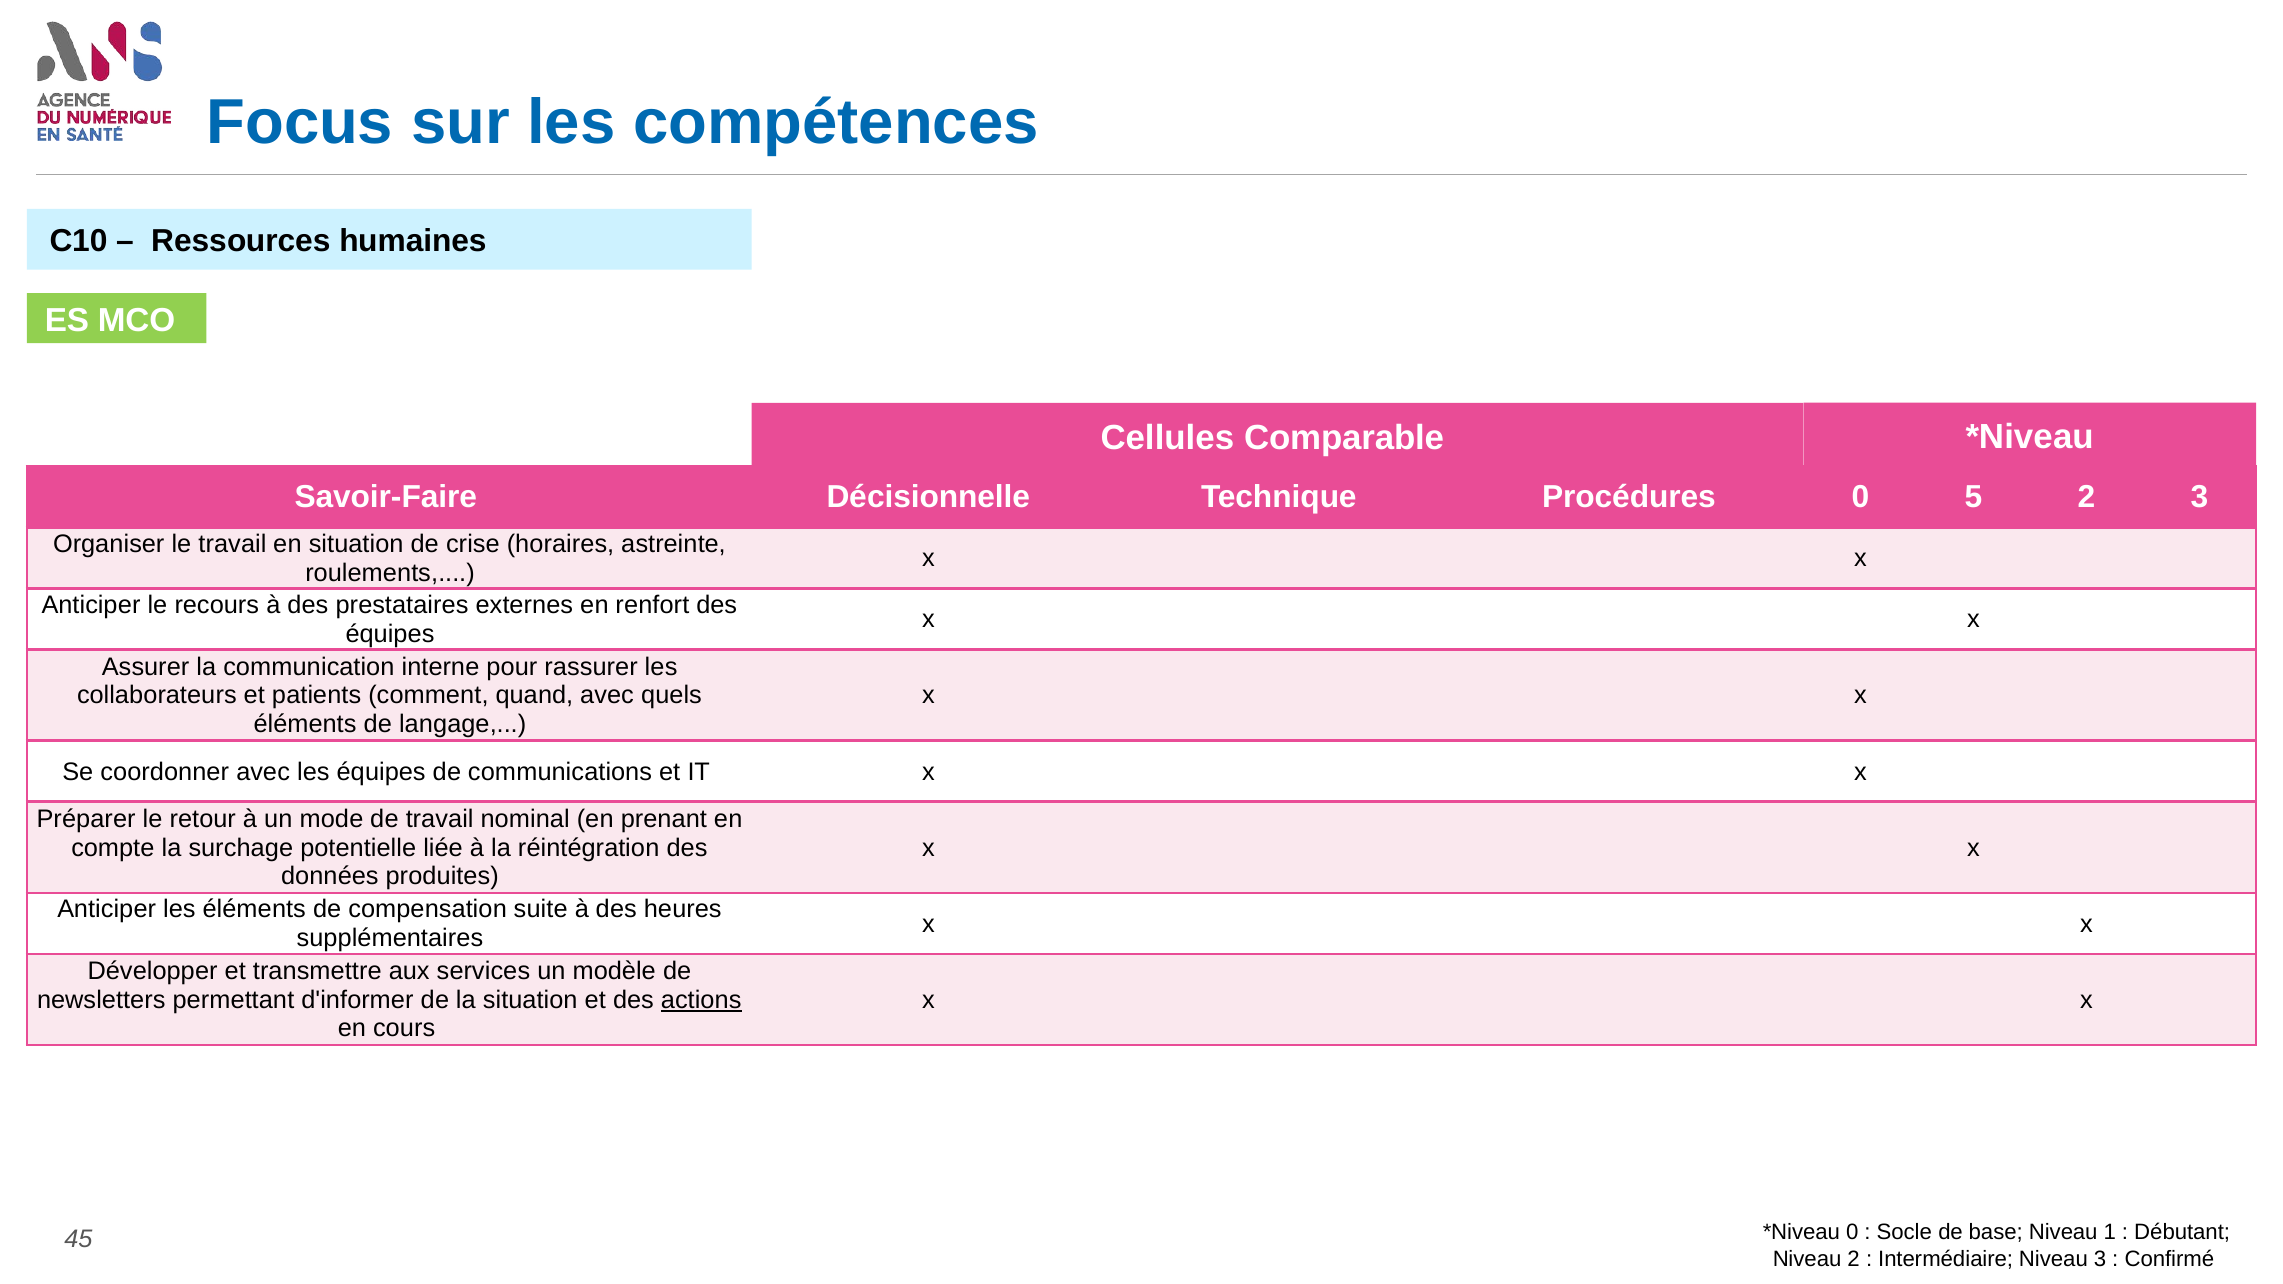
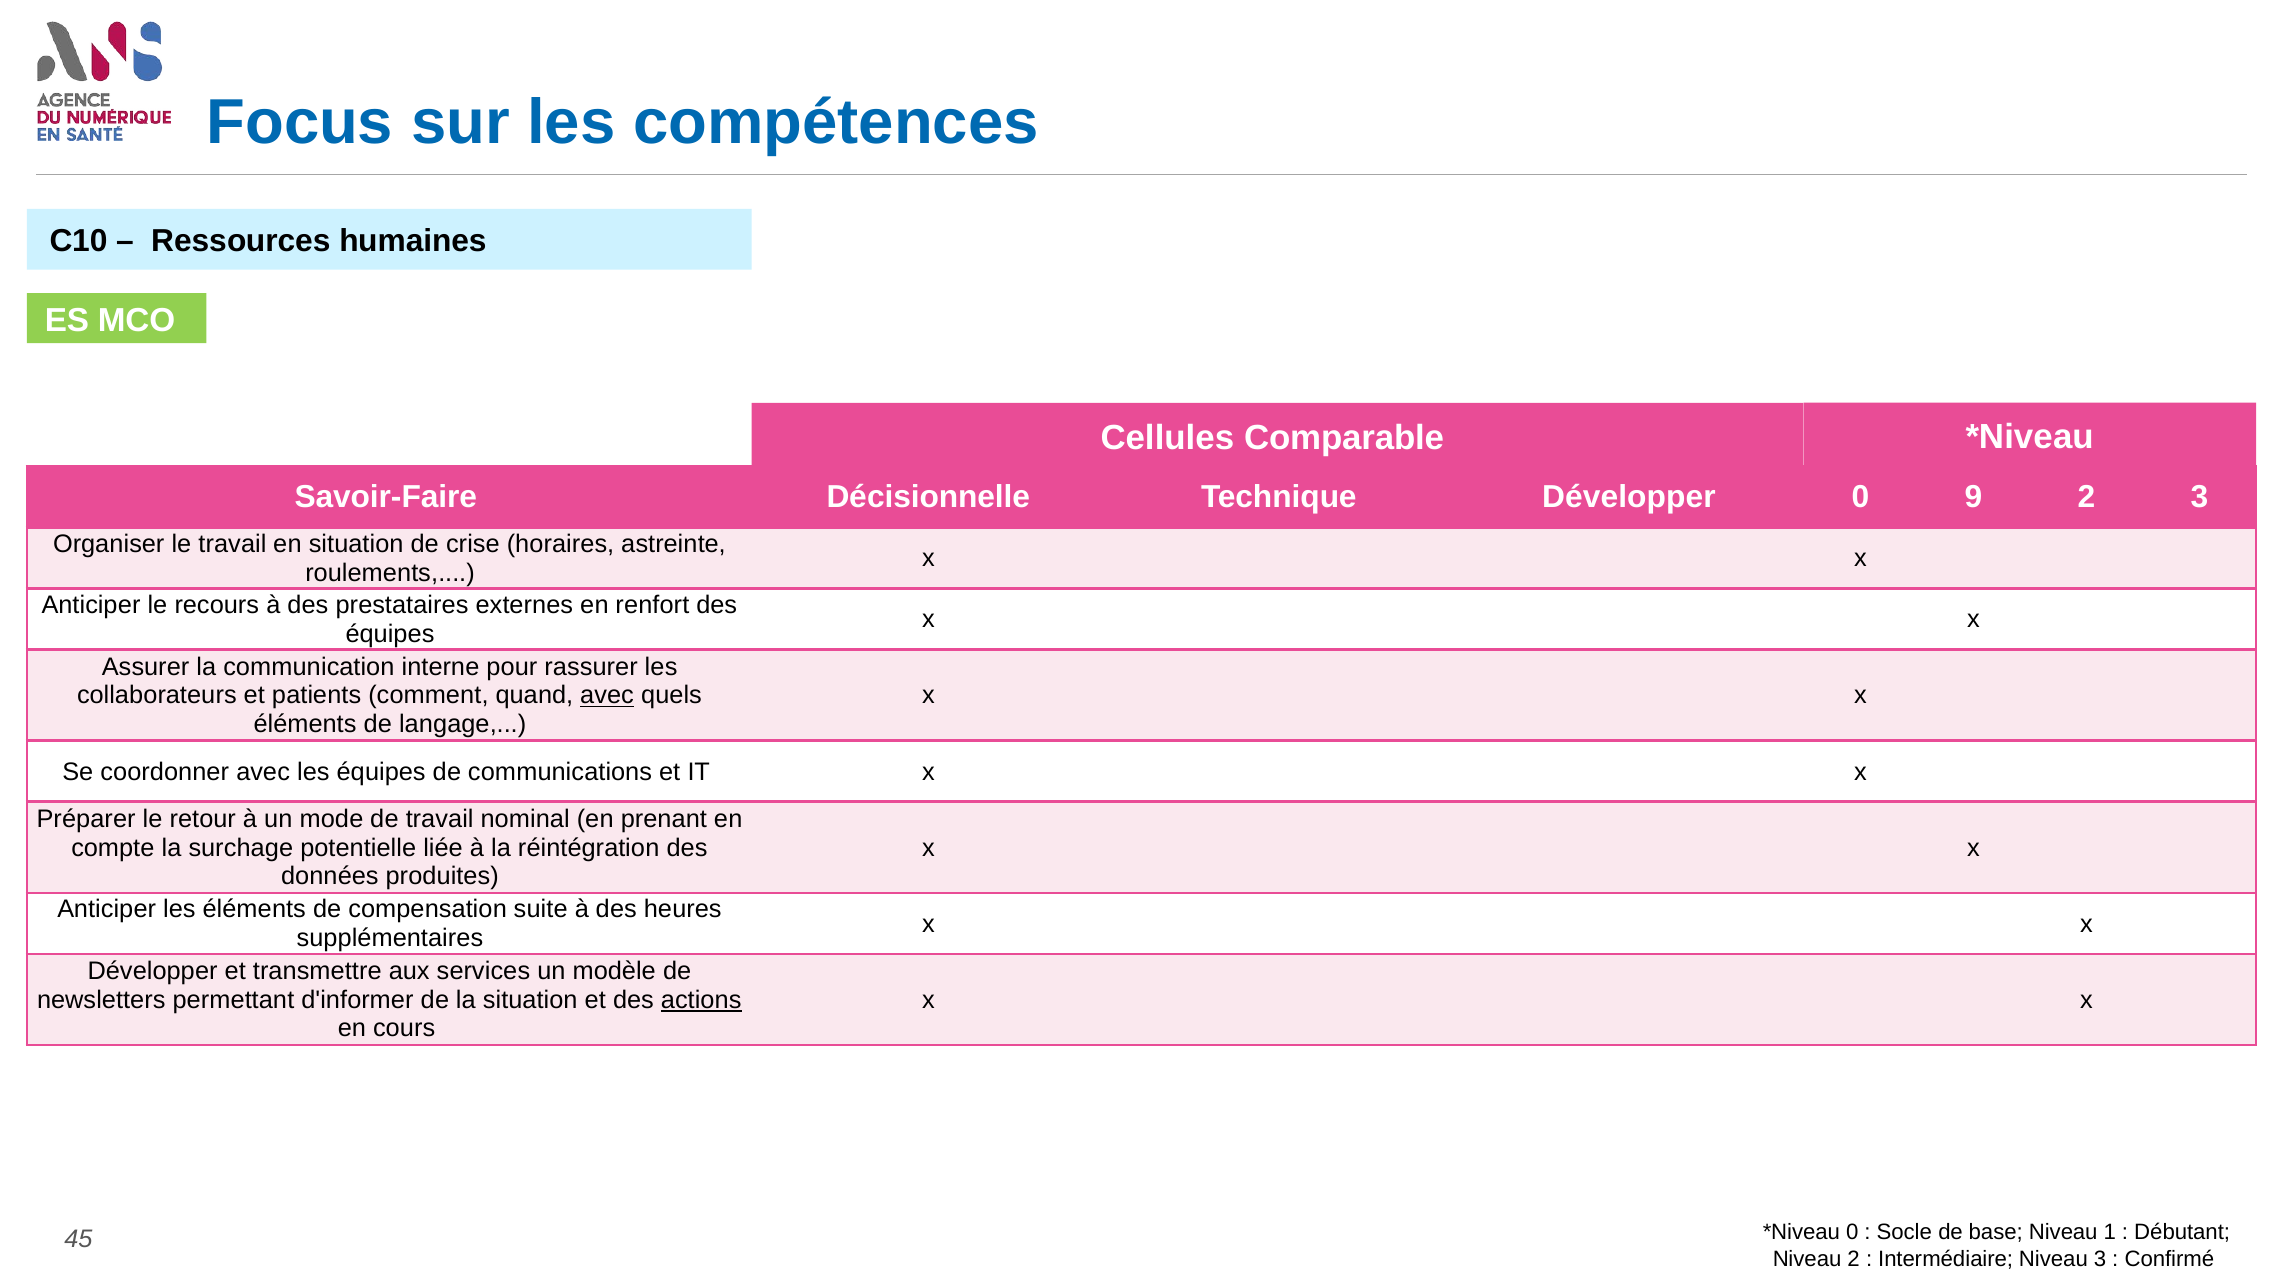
Technique Procédures: Procédures -> Développer
5: 5 -> 9
avec at (607, 696) underline: none -> present
